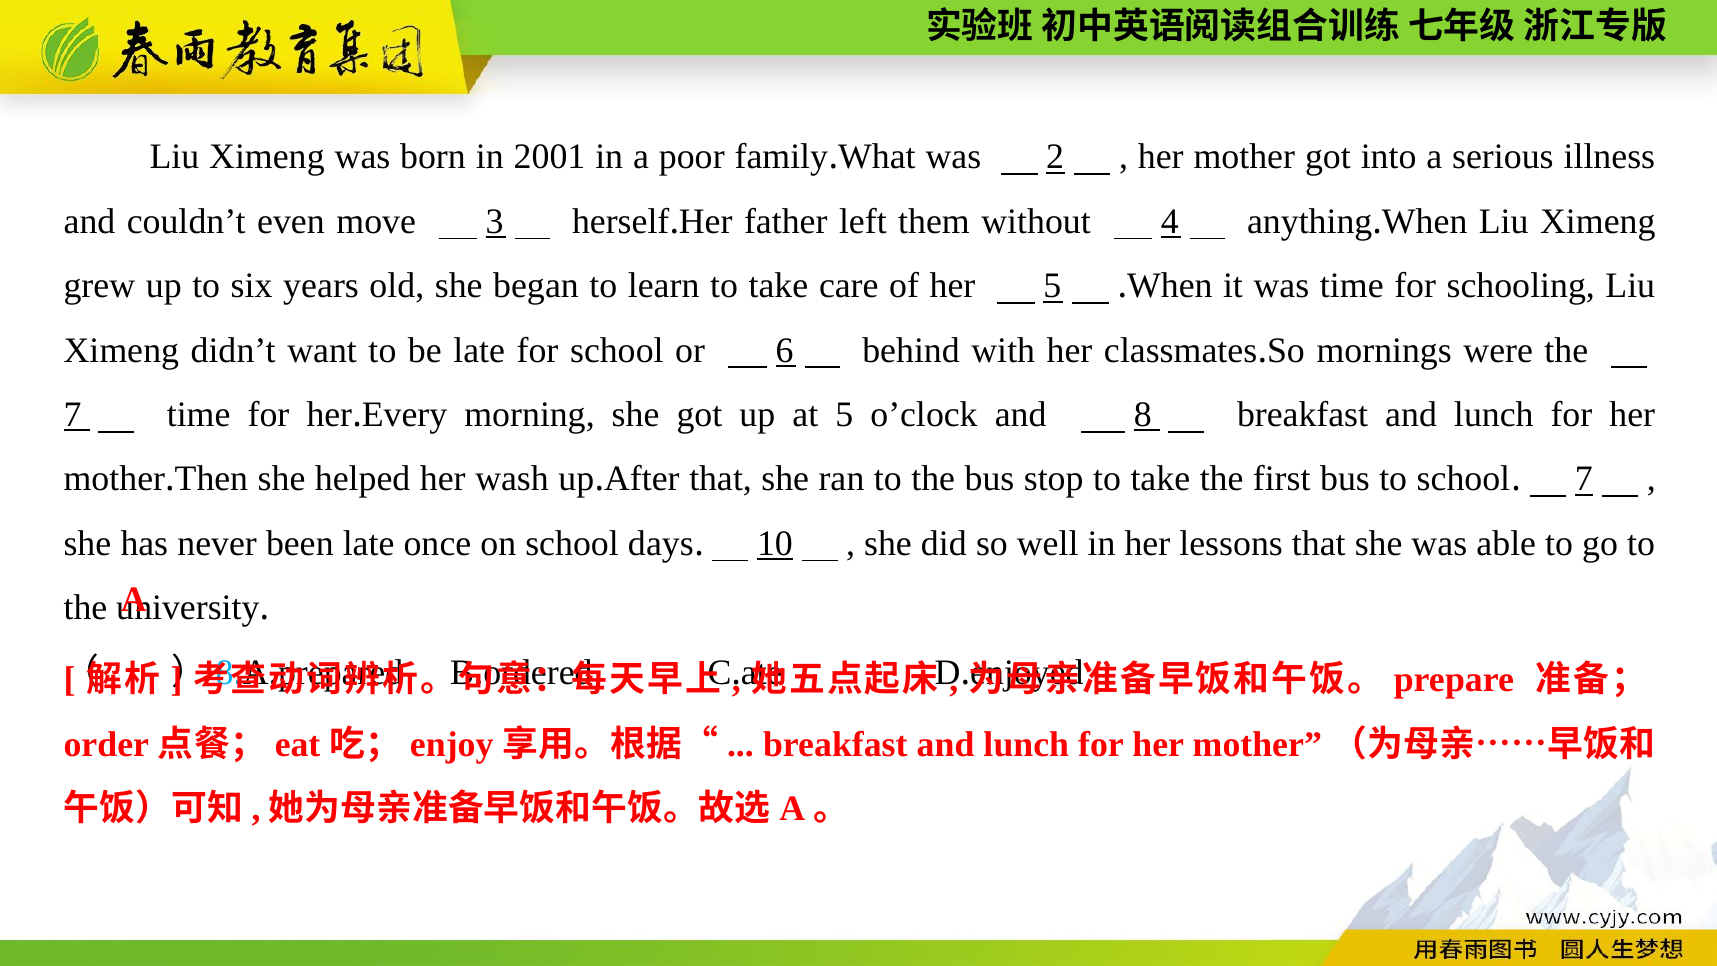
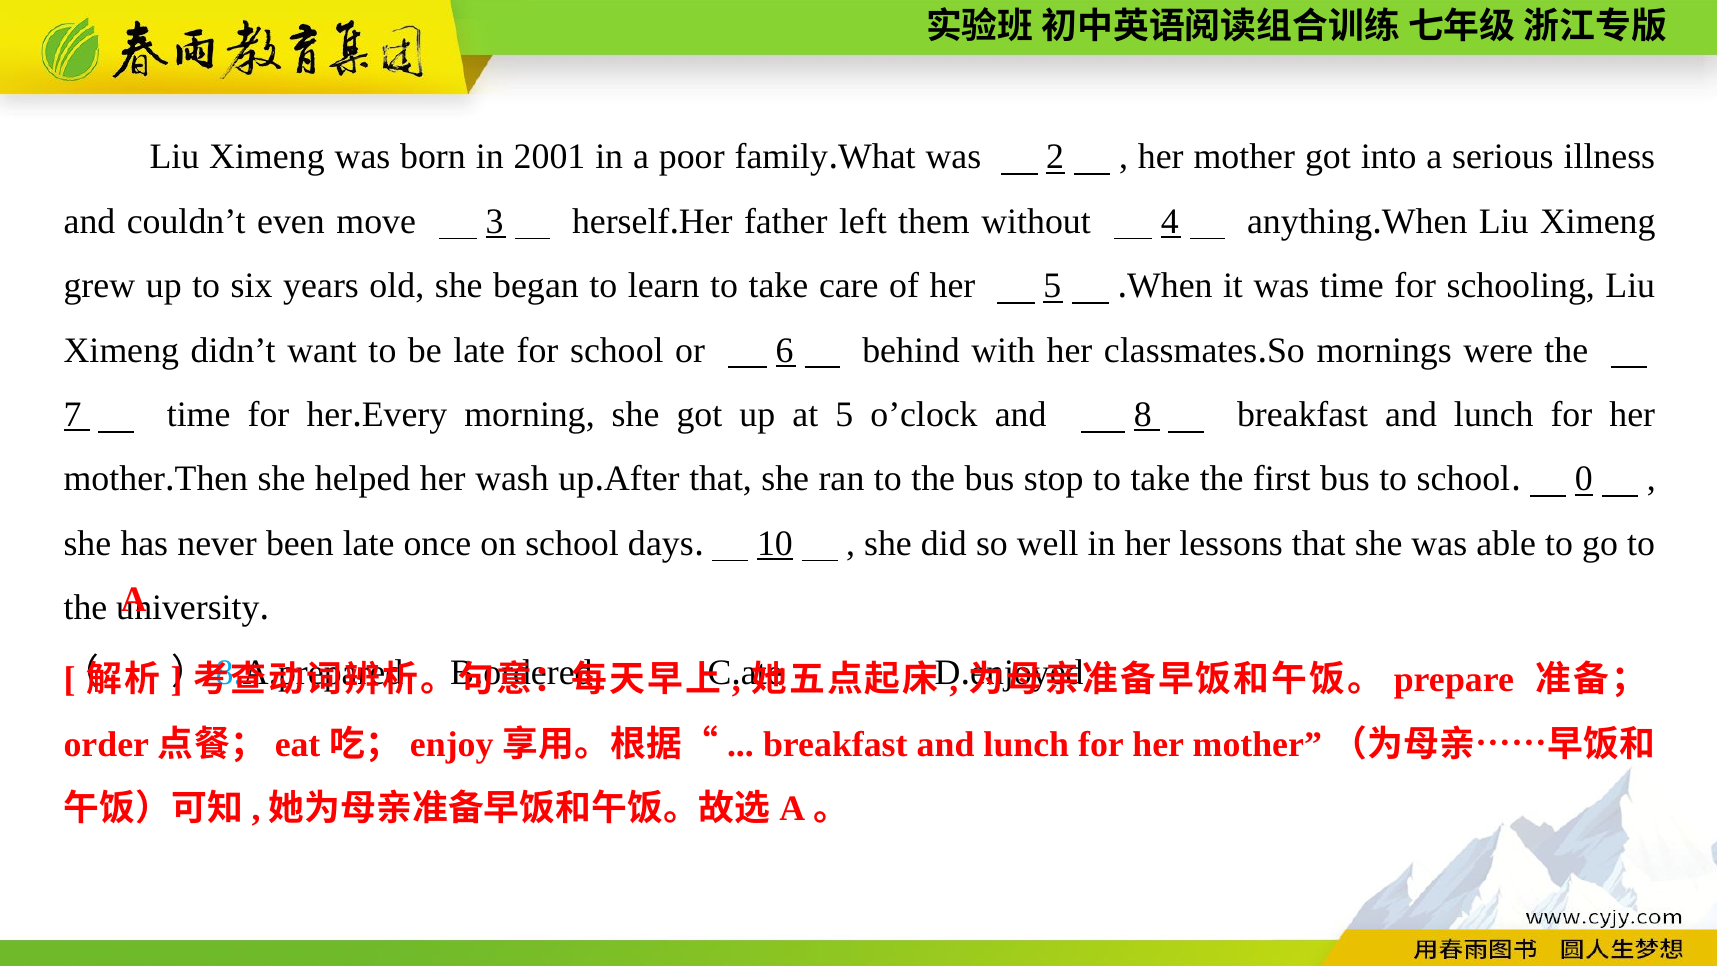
7 at (1584, 479): 7 -> 0
